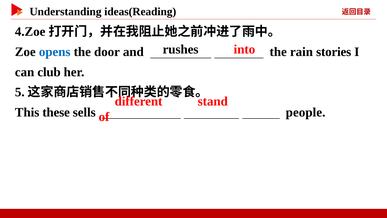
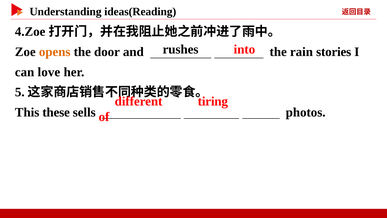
opens colour: blue -> orange
club: club -> love
stand: stand -> tiring
people: people -> photos
